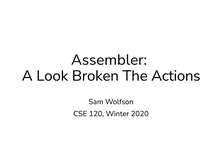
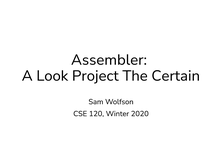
Broken: Broken -> Project
Actions: Actions -> Certain
